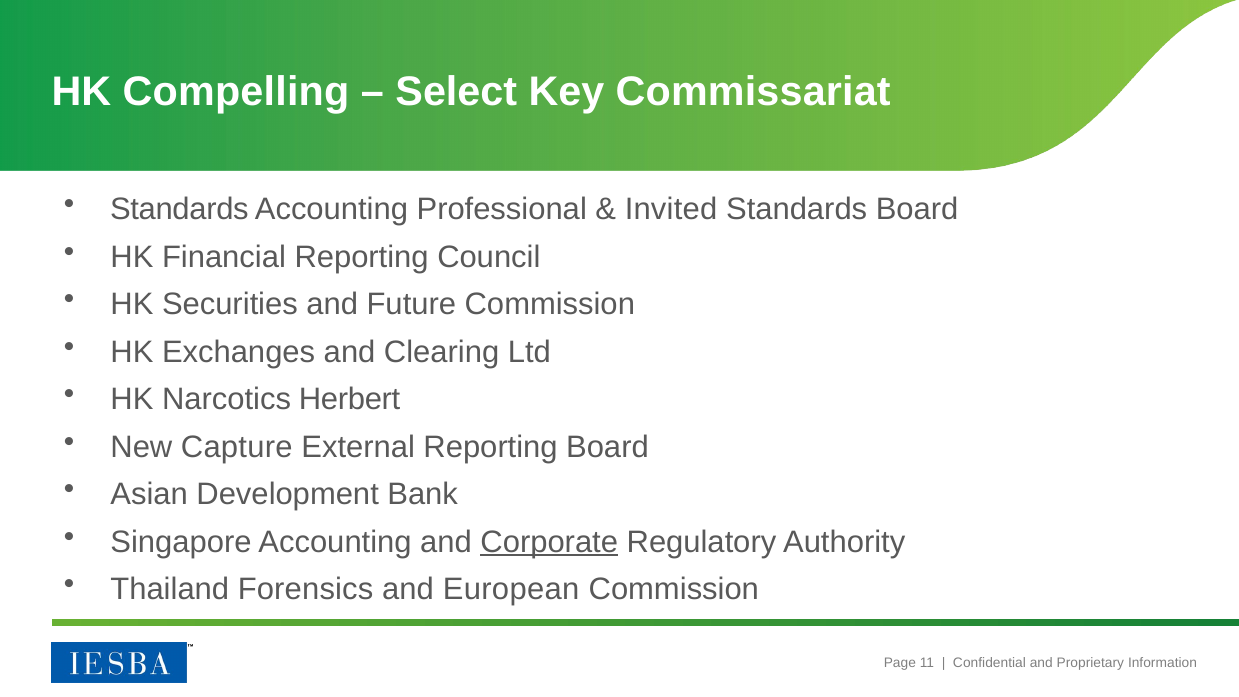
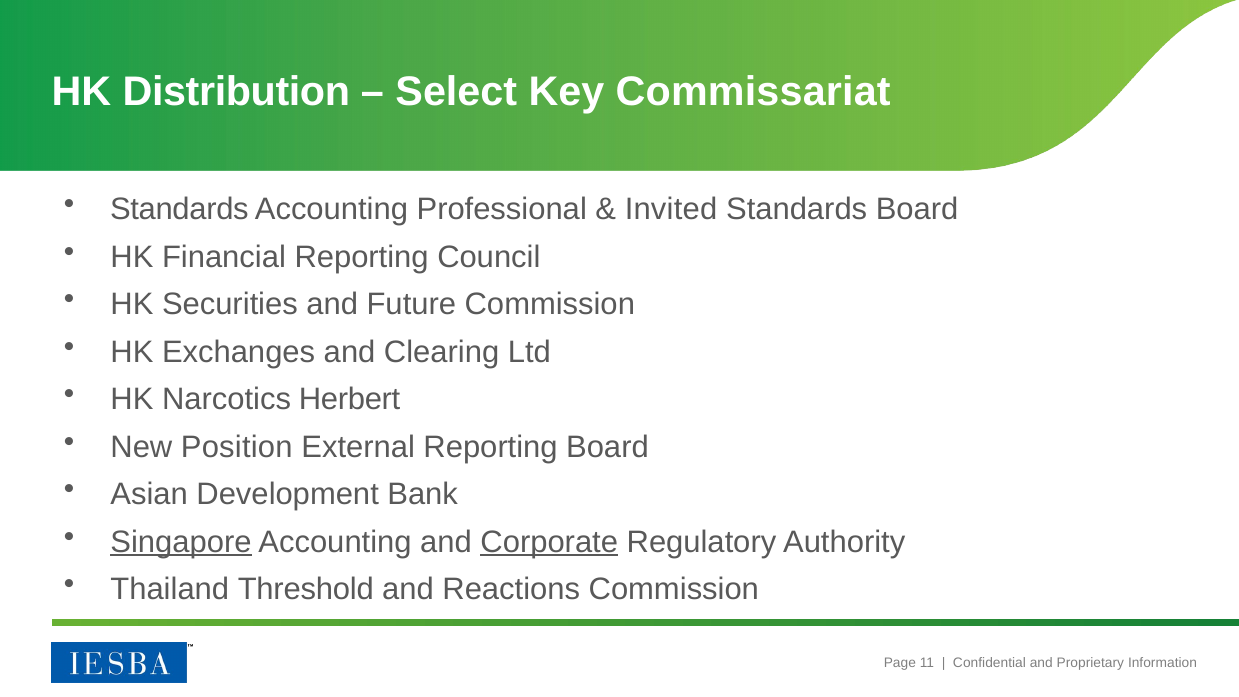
Compelling: Compelling -> Distribution
Capture: Capture -> Position
Singapore underline: none -> present
Forensics: Forensics -> Threshold
European: European -> Reactions
